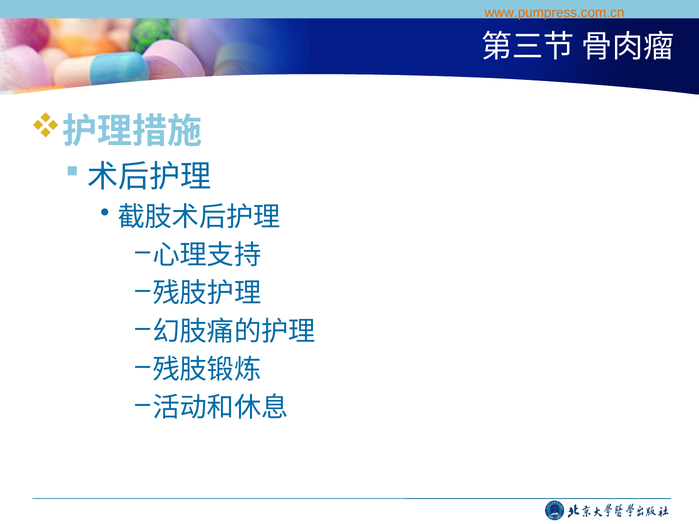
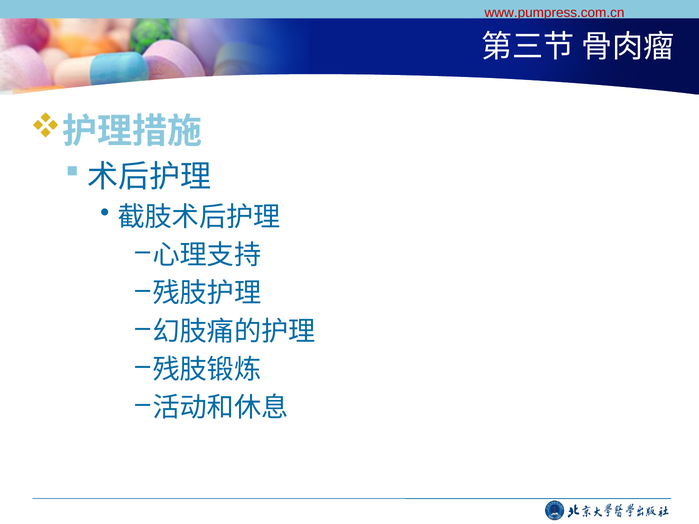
www.pumpress.com.cn colour: orange -> red
